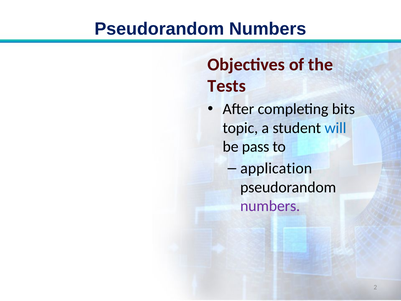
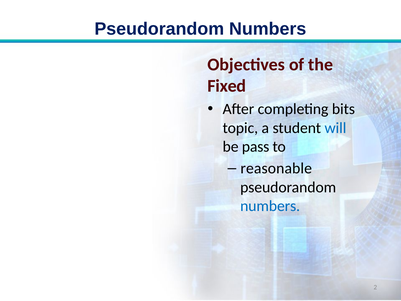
Tests: Tests -> Fixed
application: application -> reasonable
numbers at (270, 206) colour: purple -> blue
